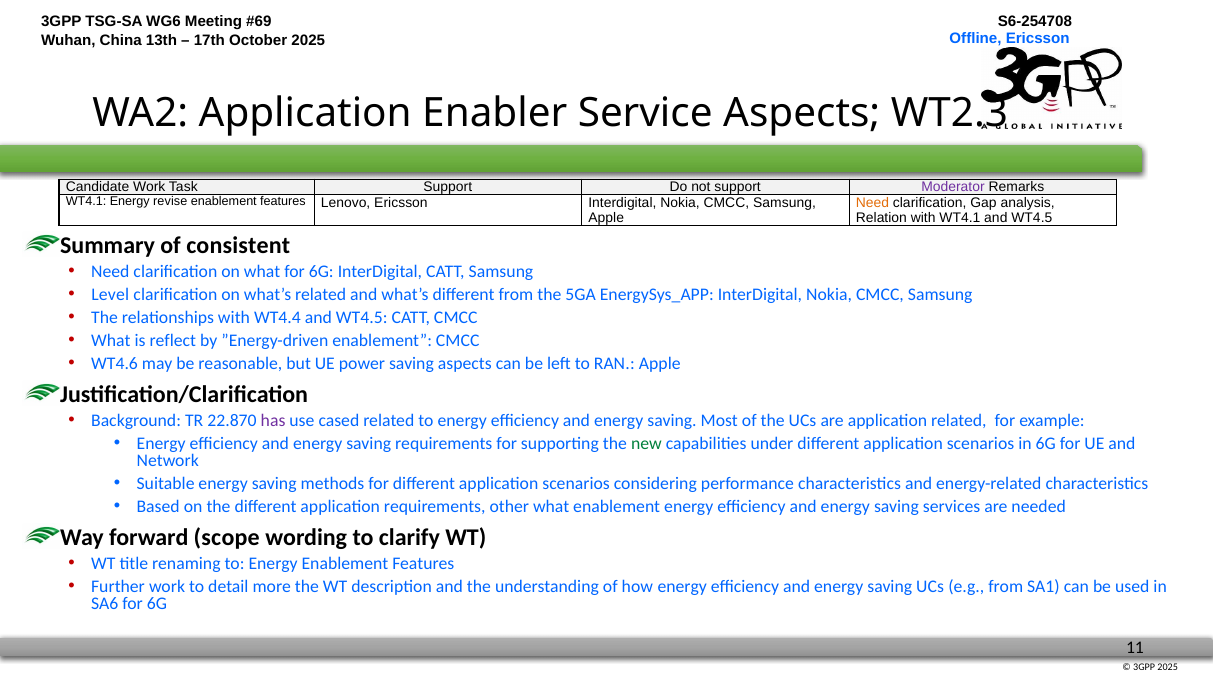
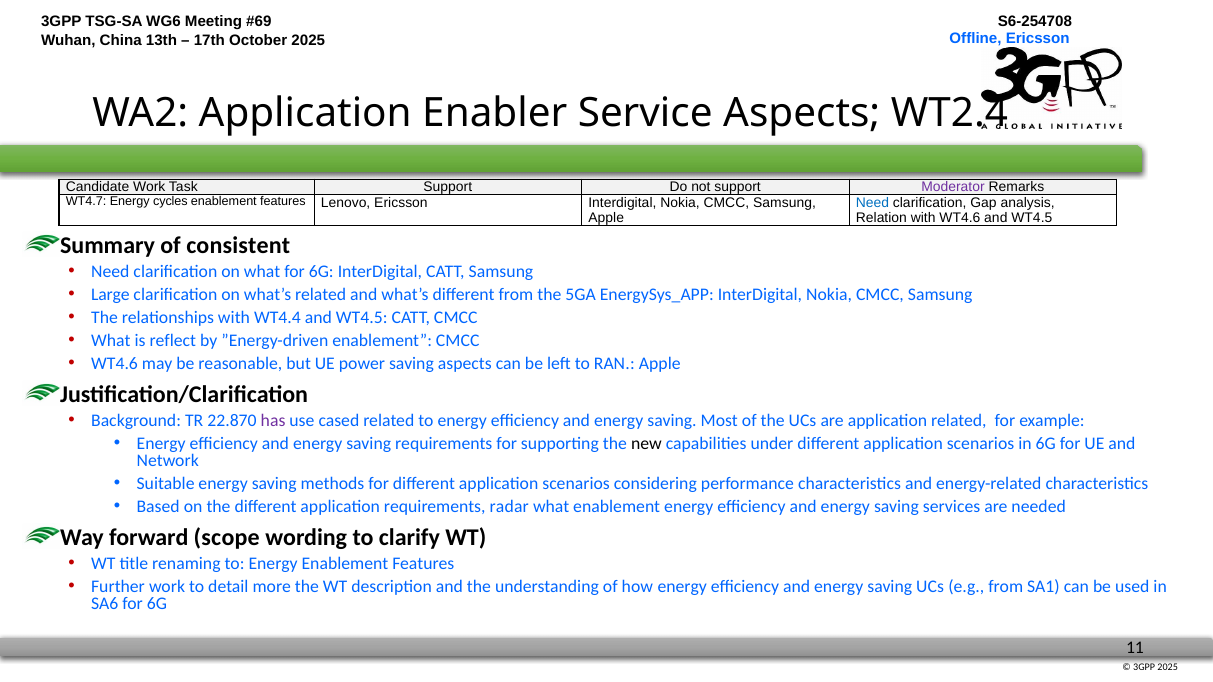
WT2.3: WT2.3 -> WT2.4
WT4.1 at (86, 202): WT4.1 -> WT4.7
revise: revise -> cycles
Need at (872, 203) colour: orange -> blue
with WT4.1: WT4.1 -> WT4.6
Level: Level -> Large
new colour: green -> black
other: other -> radar
